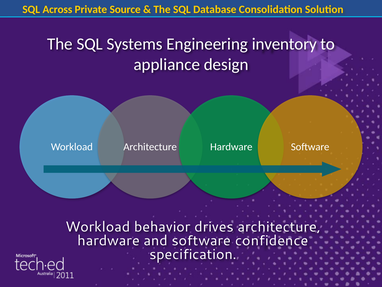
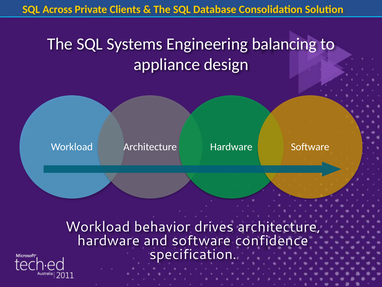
Source: Source -> Clients
inventory: inventory -> balancing
